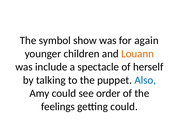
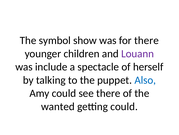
for again: again -> there
Louann colour: orange -> purple
see order: order -> there
feelings: feelings -> wanted
